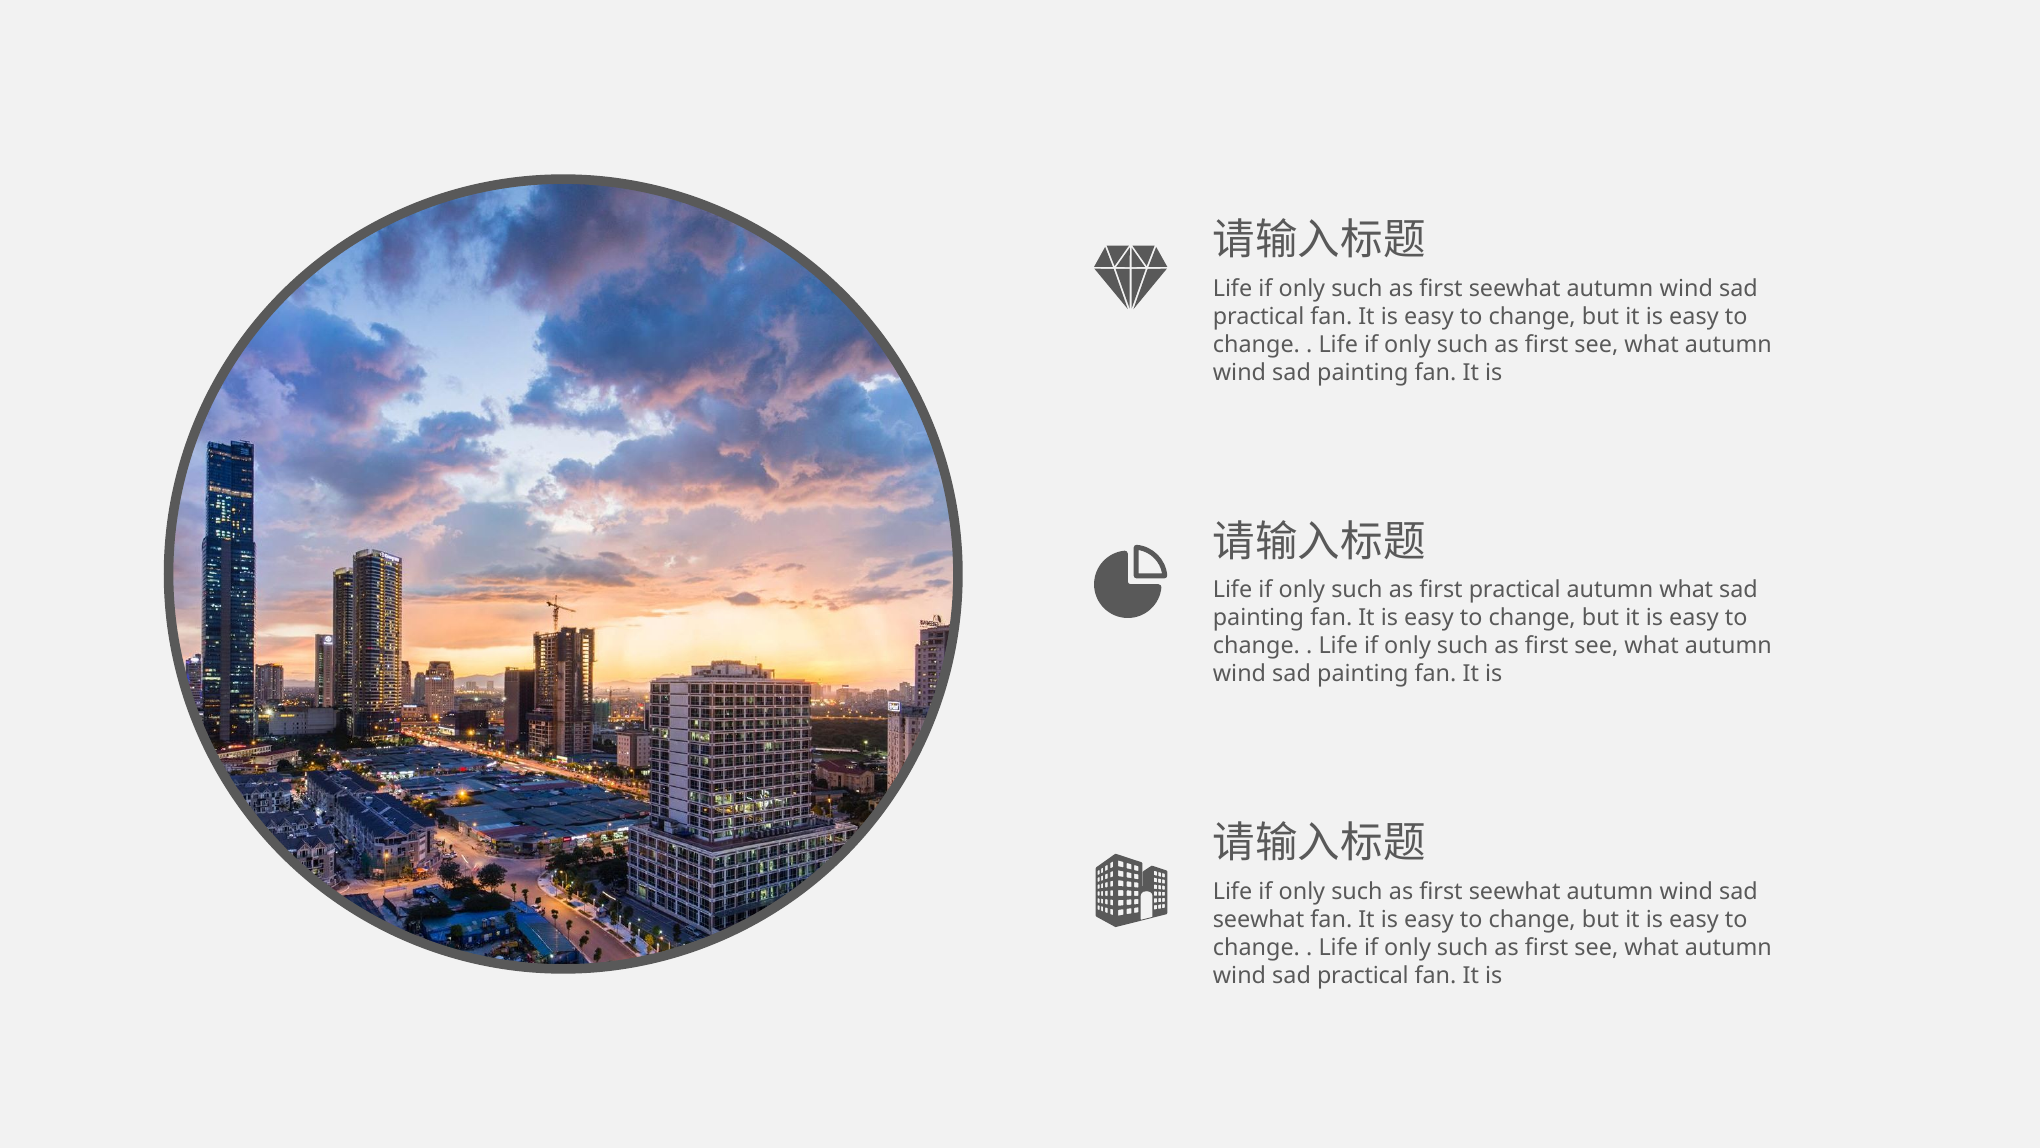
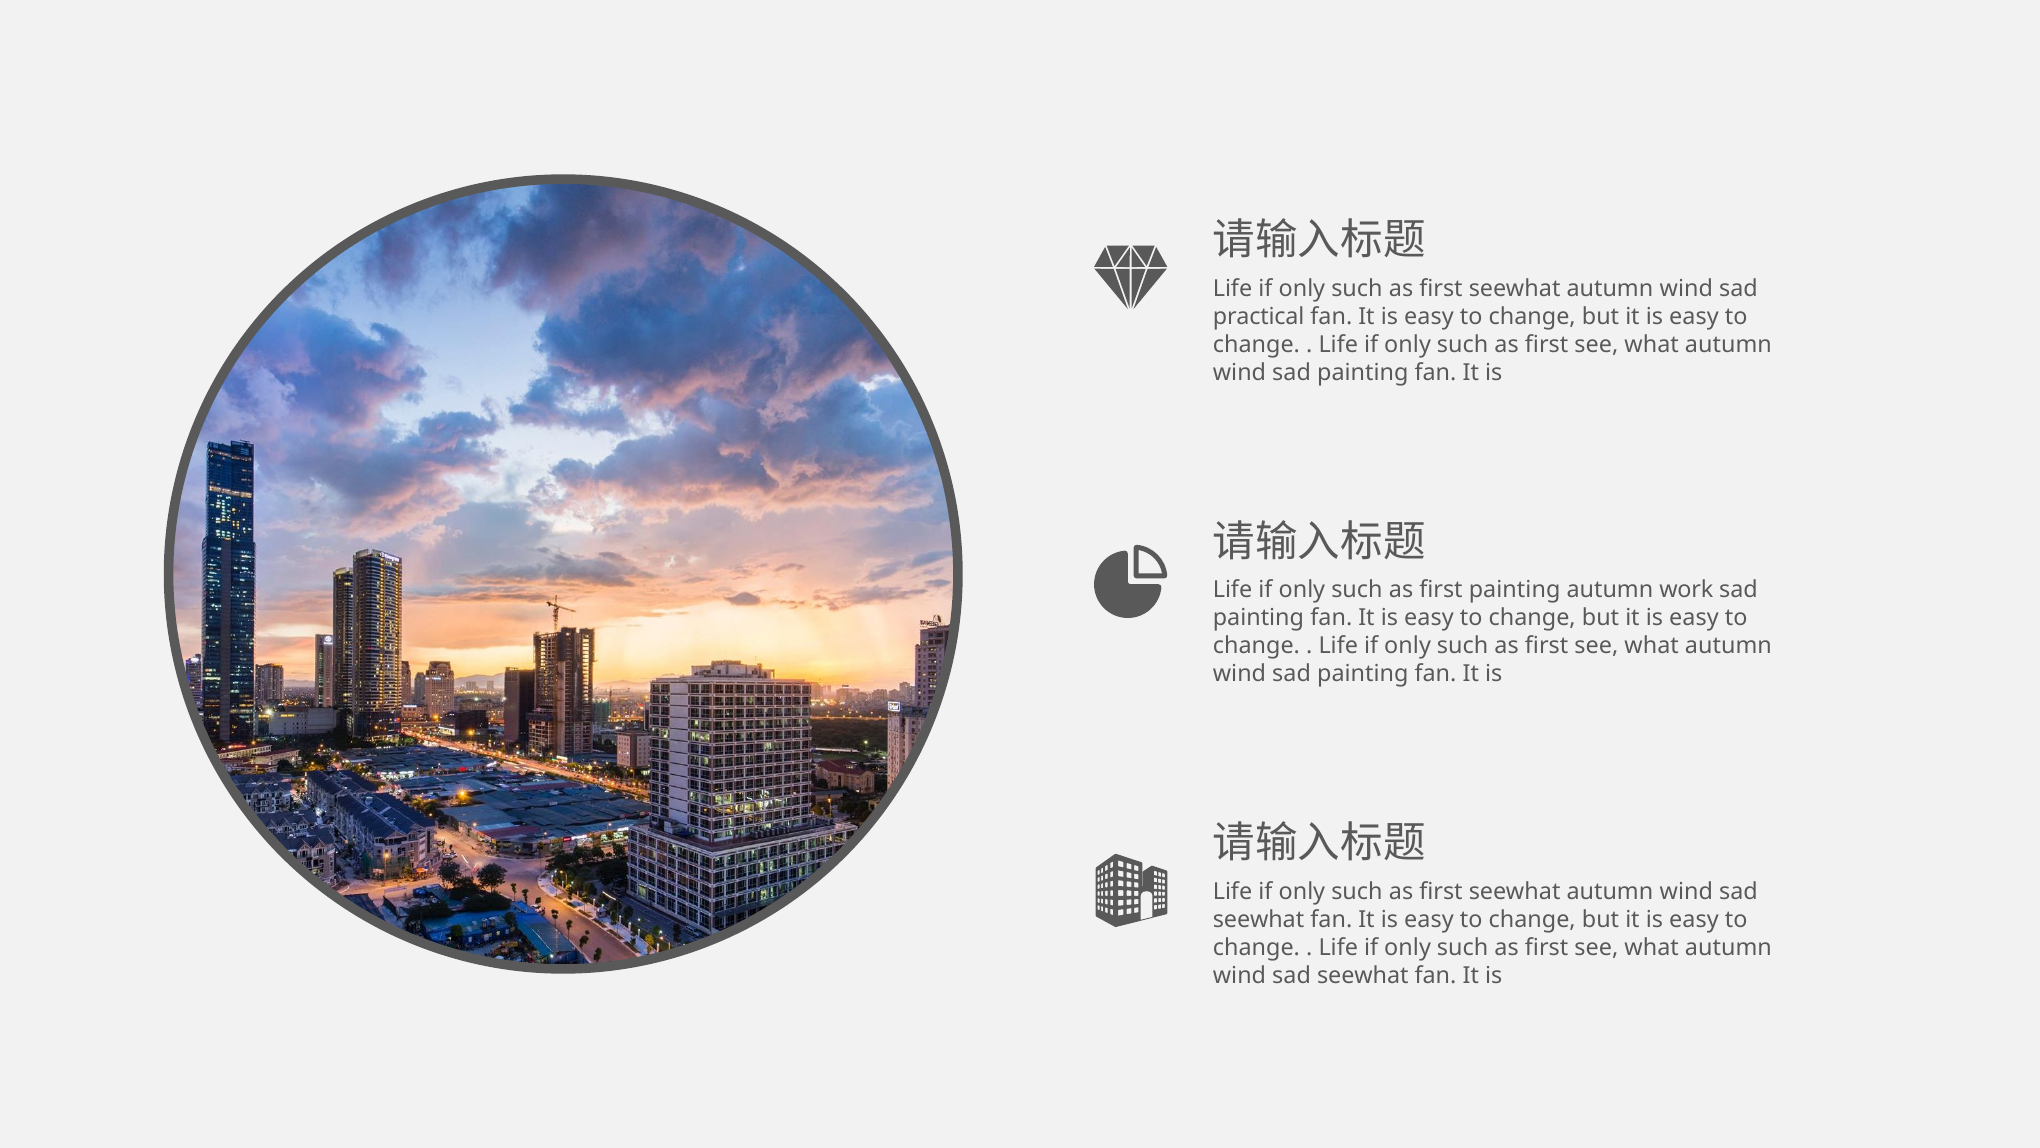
first practical: practical -> painting
autumn what: what -> work
practical at (1363, 975): practical -> seewhat
